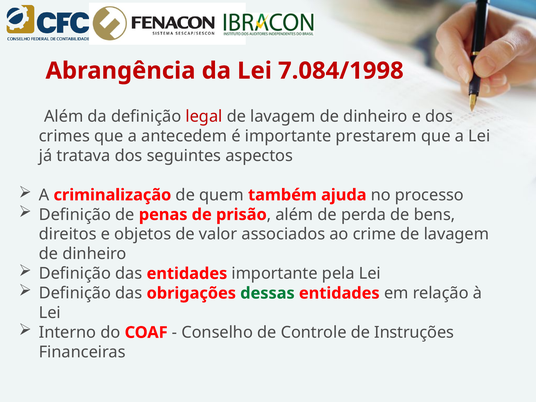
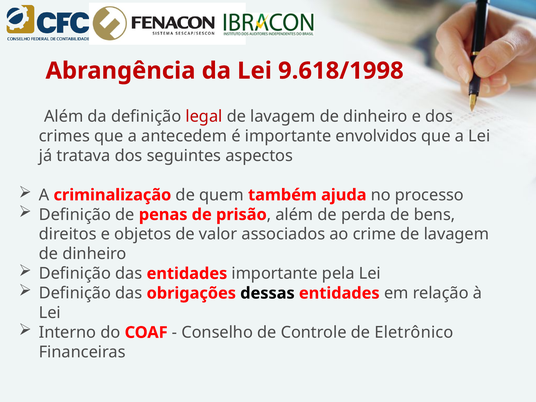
7.084/1998: 7.084/1998 -> 9.618/1998
prestarem: prestarem -> envolvidos
dessas colour: green -> black
Instruções: Instruções -> Eletrônico
